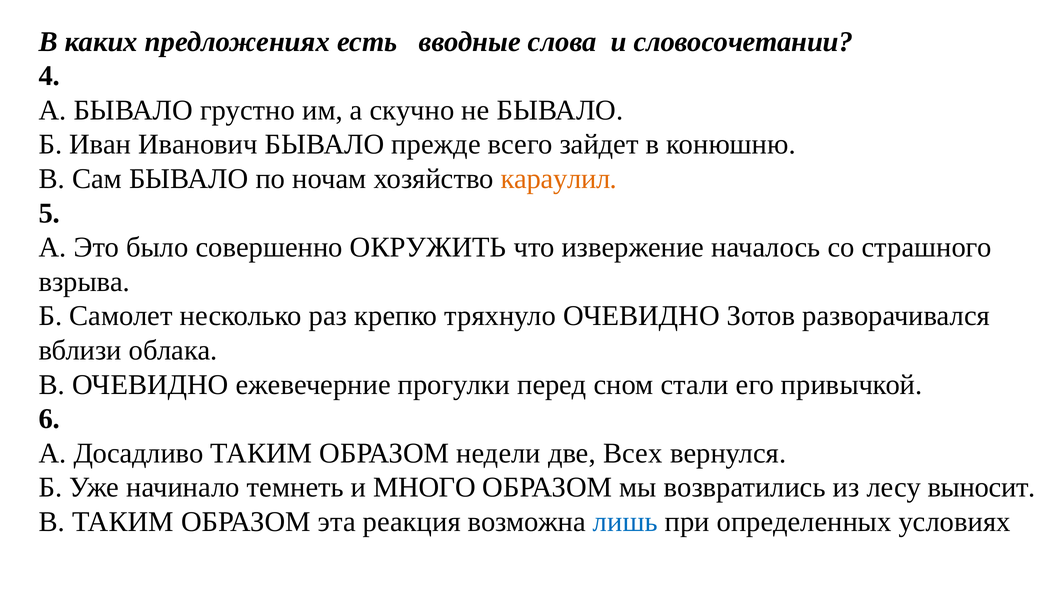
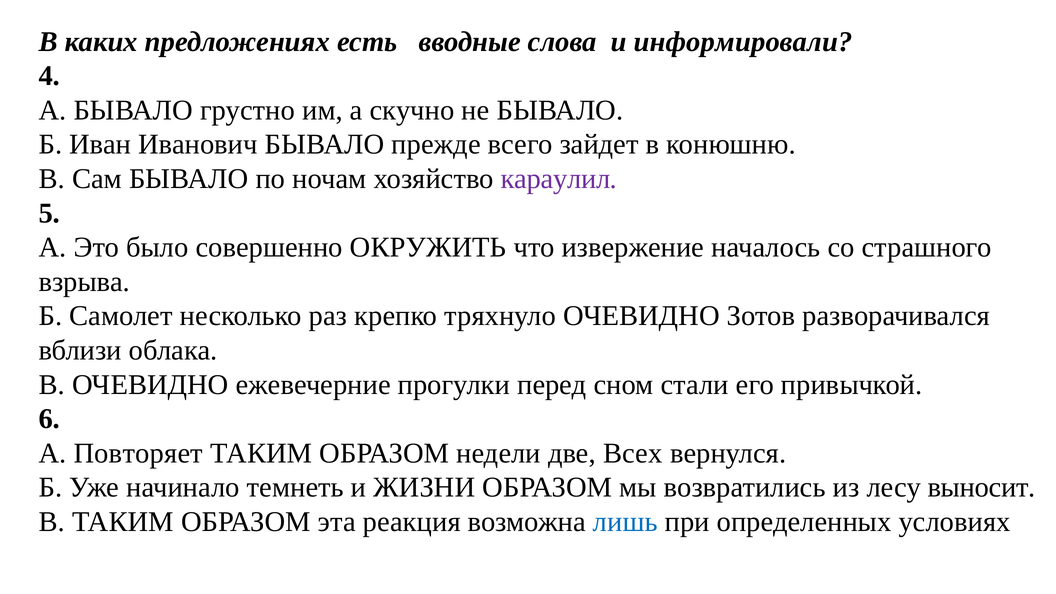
словосочетании: словосочетании -> информировали
караулил colour: orange -> purple
Досадливо: Досадливо -> Повторяет
МНОГО: МНОГО -> ЖИЗНИ
